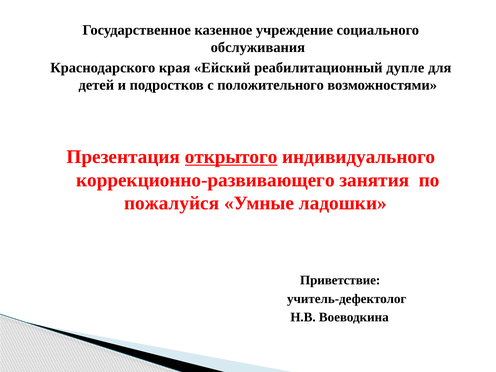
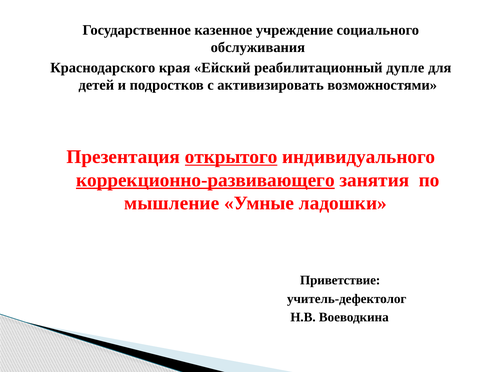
положительного: положительного -> активизировать
коррекционно-развивающего underline: none -> present
пожалуйся: пожалуйся -> мышление
